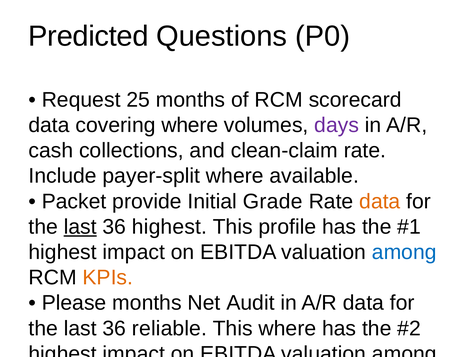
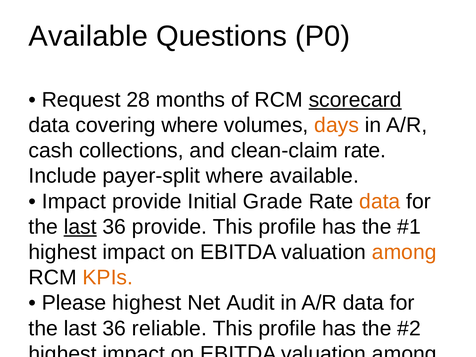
Predicted at (88, 36): Predicted -> Available
25: 25 -> 28
scorecard underline: none -> present
days colour: purple -> orange
Packet at (74, 201): Packet -> Impact
36 highest: highest -> provide
among at (404, 252) colour: blue -> orange
Please months: months -> highest
where at (287, 328): where -> profile
